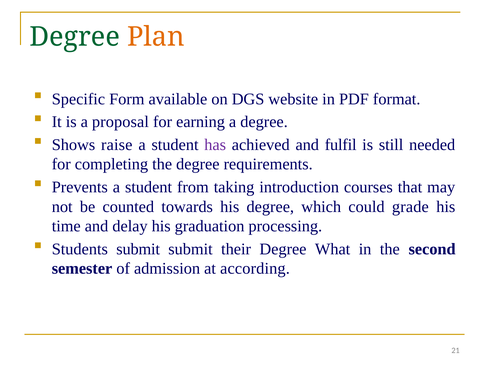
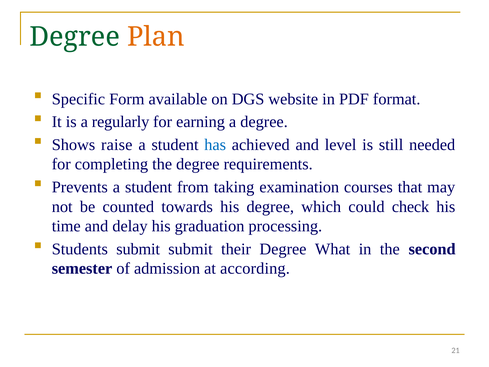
proposal: proposal -> regularly
has colour: purple -> blue
fulfil: fulfil -> level
introduction: introduction -> examination
grade: grade -> check
